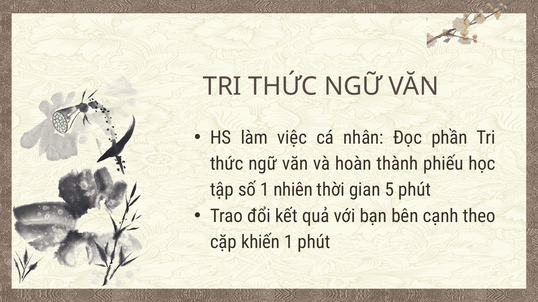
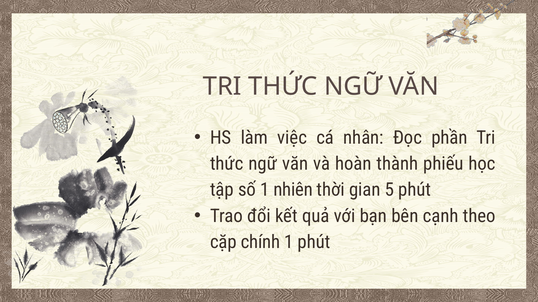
khiến: khiến -> chính
